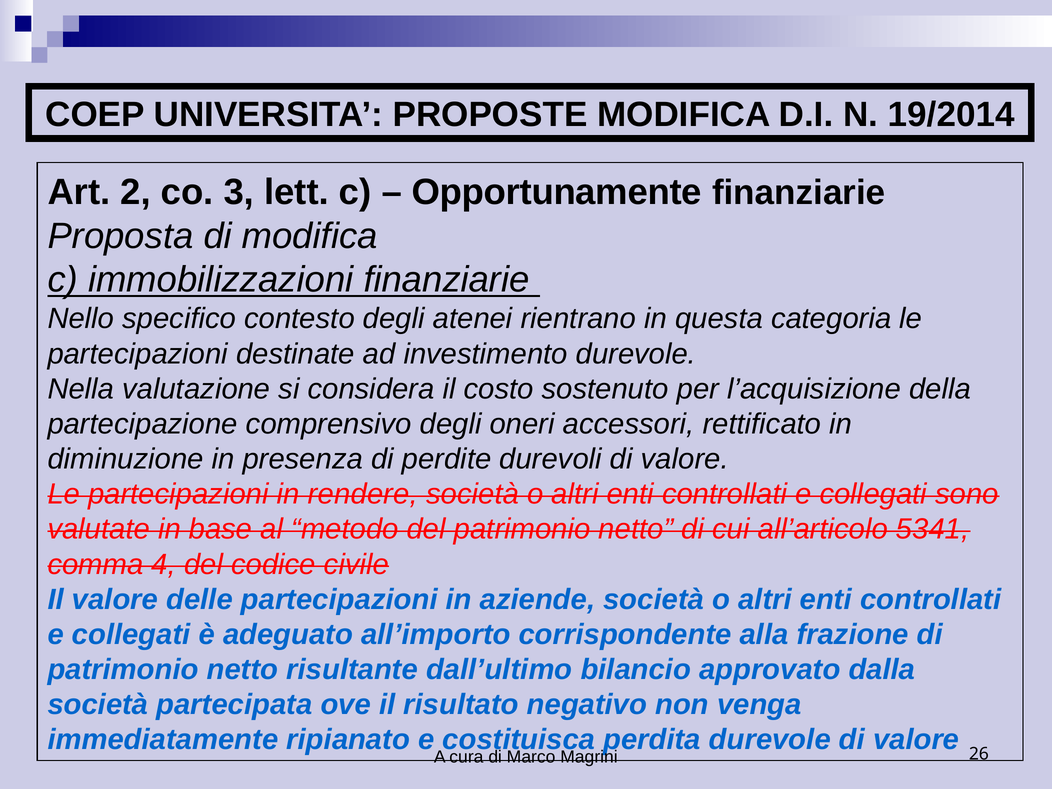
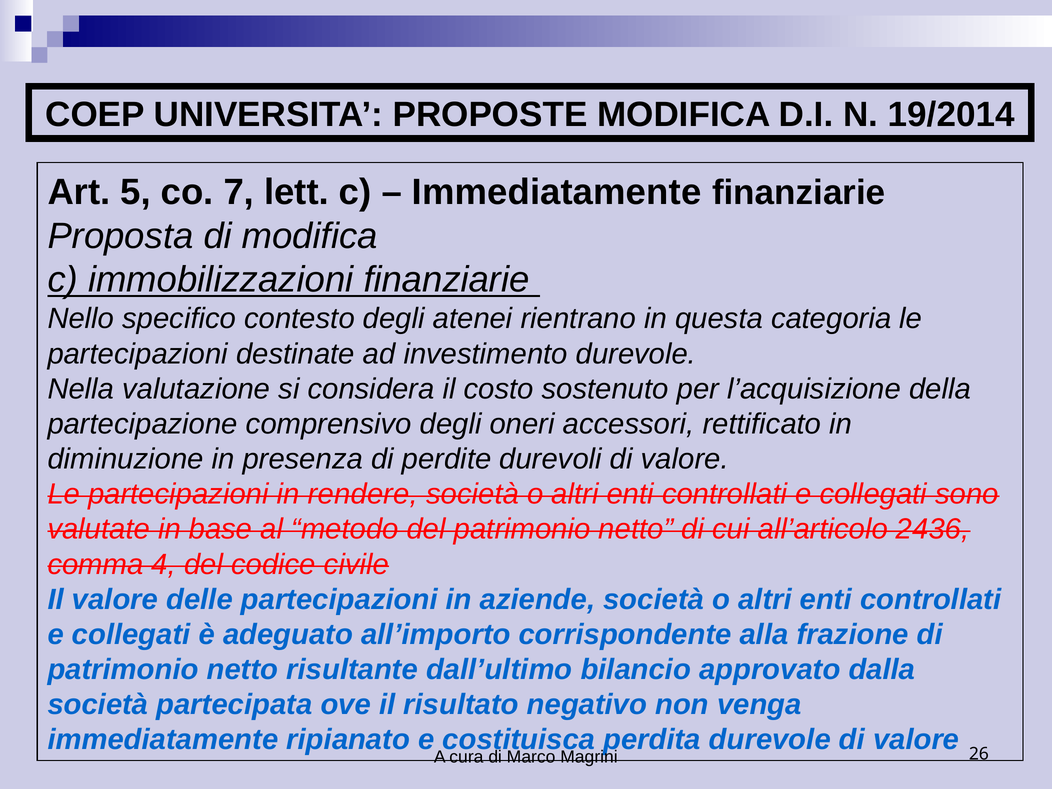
2: 2 -> 5
3: 3 -> 7
Opportunamente at (557, 192): Opportunamente -> Immediatamente
5341: 5341 -> 2436
